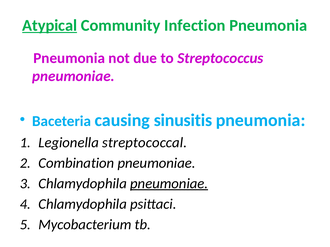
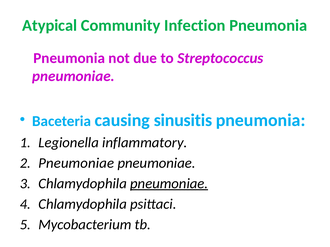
Atypical underline: present -> none
streptococcal: streptococcal -> inflammatory
Combination at (76, 163): Combination -> Pneumoniae
